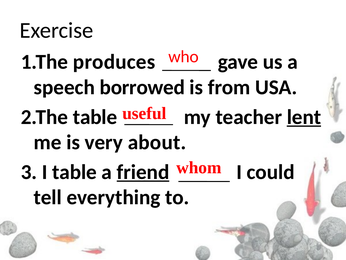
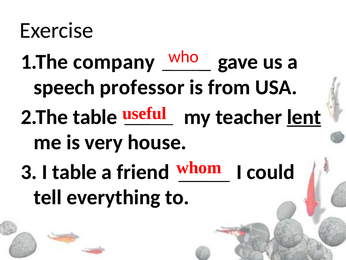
produces: produces -> company
borrowed: borrowed -> professor
about: about -> house
friend underline: present -> none
